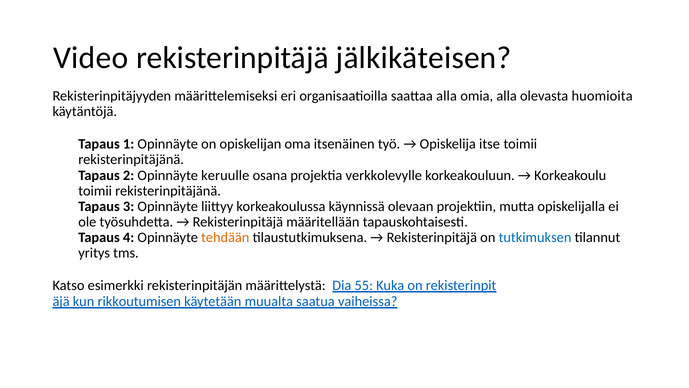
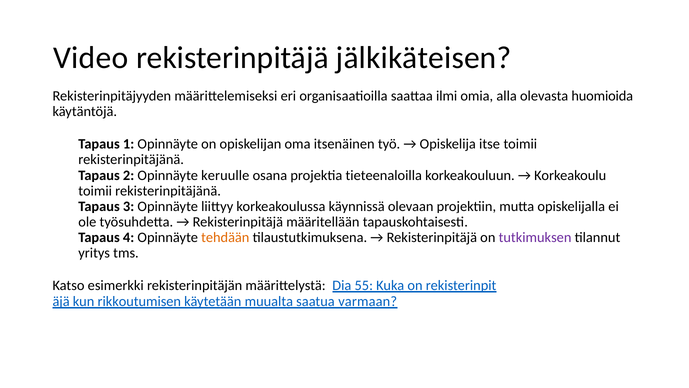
saattaa alla: alla -> ilmi
huomioita: huomioita -> huomioida
verkkolevylle: verkkolevylle -> tieteenaloilla
tutkimuksen colour: blue -> purple
vaiheissa: vaiheissa -> varmaan
